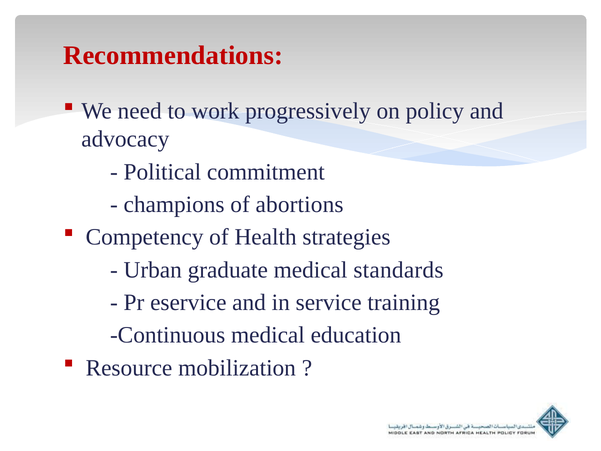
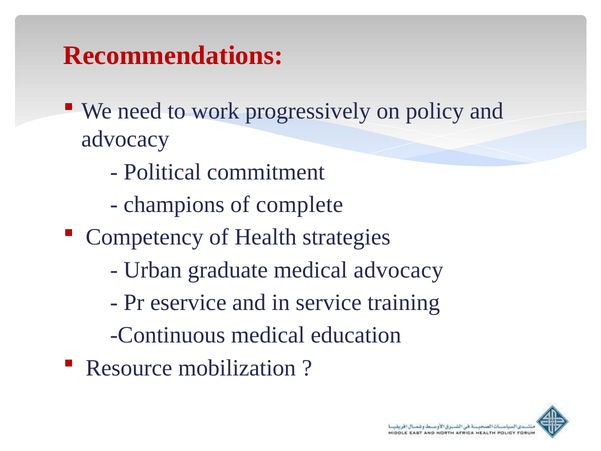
abortions: abortions -> complete
medical standards: standards -> advocacy
